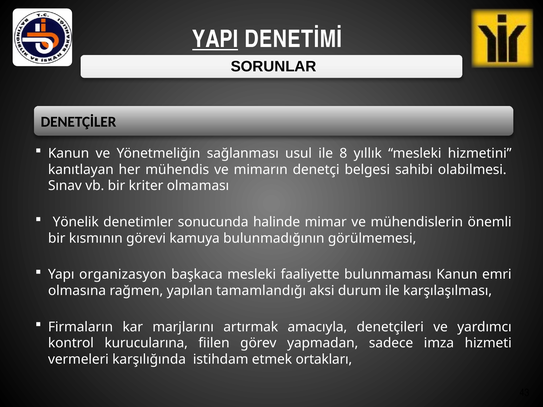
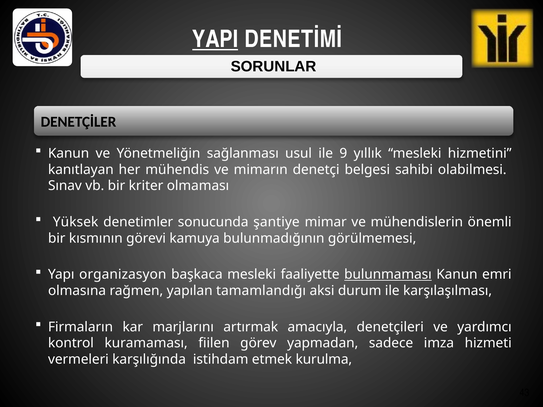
8: 8 -> 9
Yönelik: Yönelik -> Yüksek
halinde: halinde -> şantiye
bulunmaması underline: none -> present
kurucularına: kurucularına -> kuramaması
ortakları: ortakları -> kurulma
